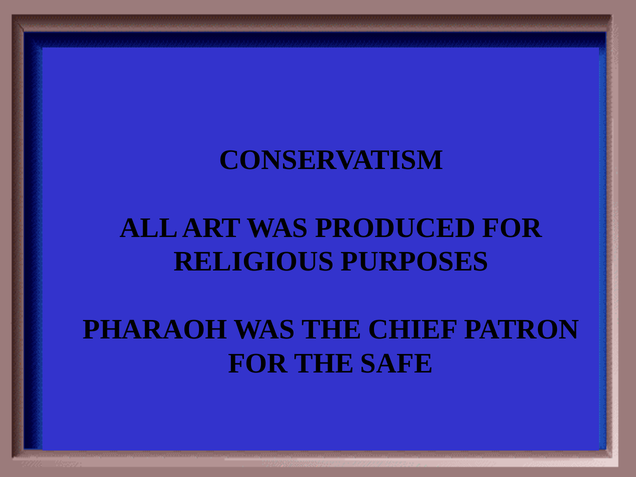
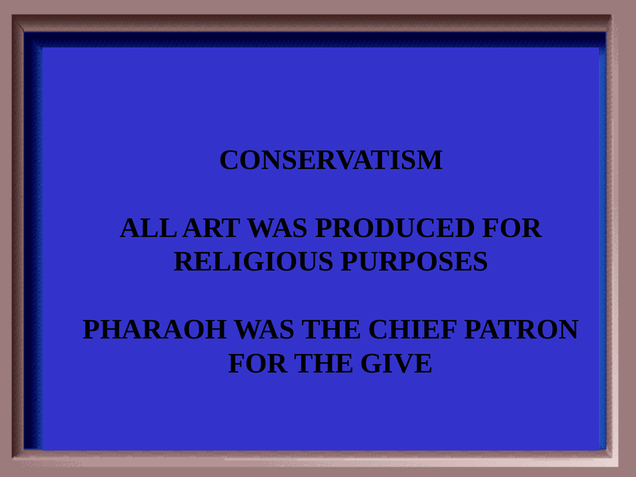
SAFE: SAFE -> GIVE
